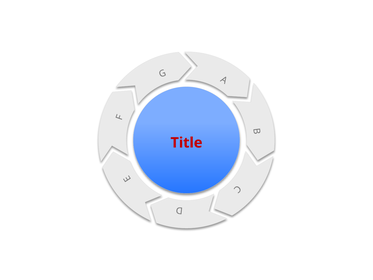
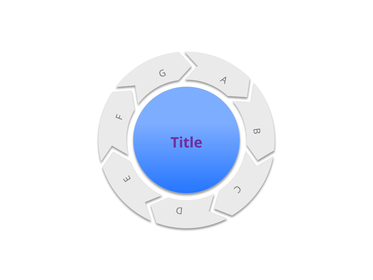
Title colour: red -> purple
